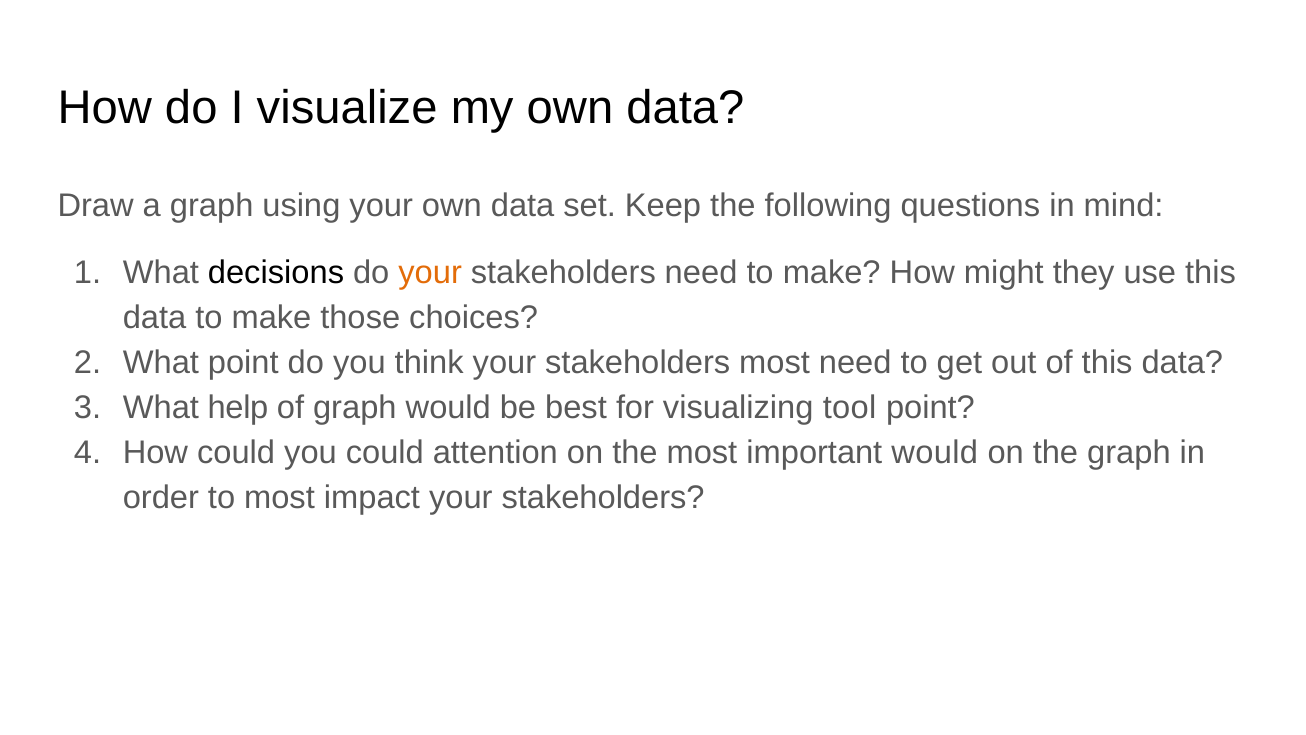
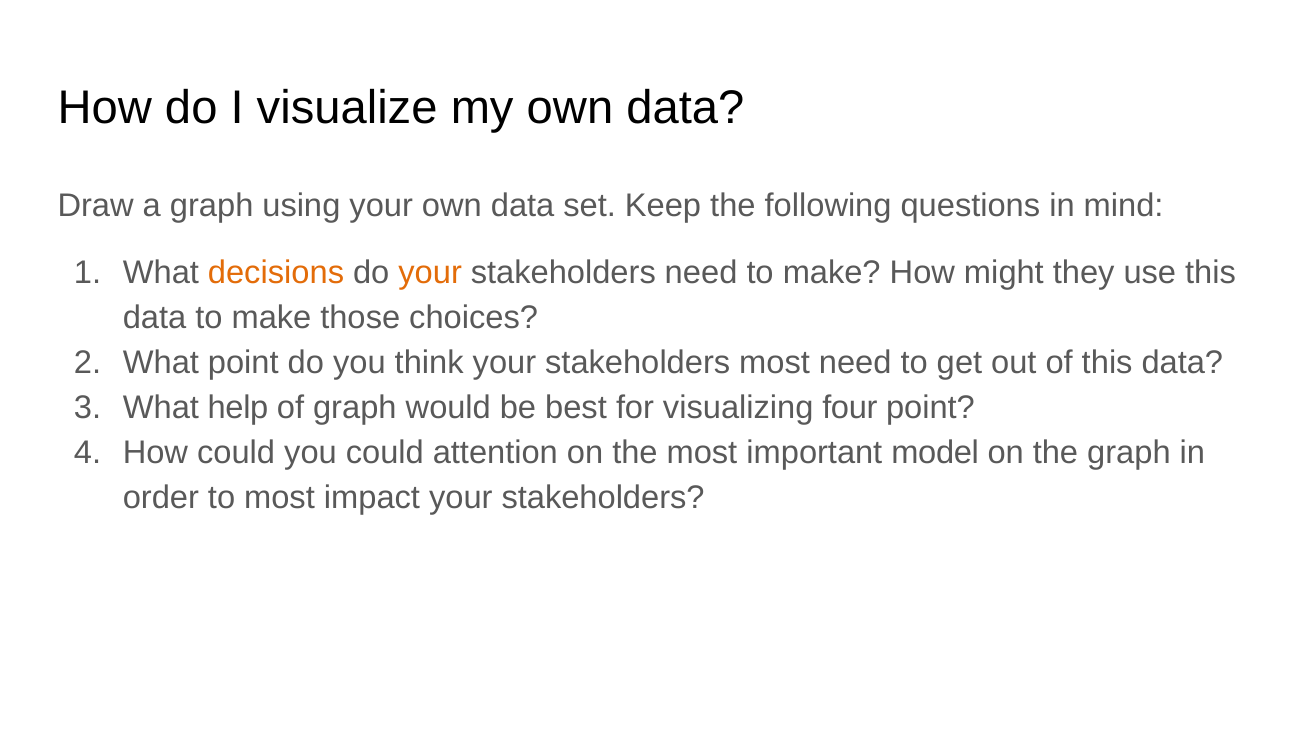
decisions colour: black -> orange
tool: tool -> four
important would: would -> model
